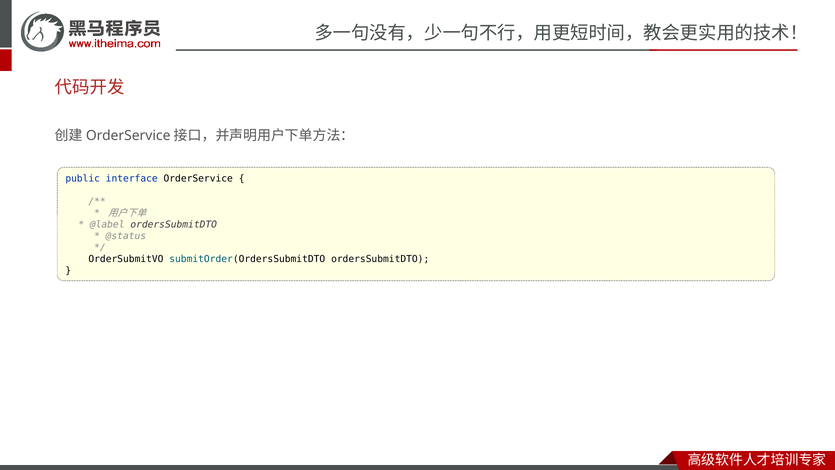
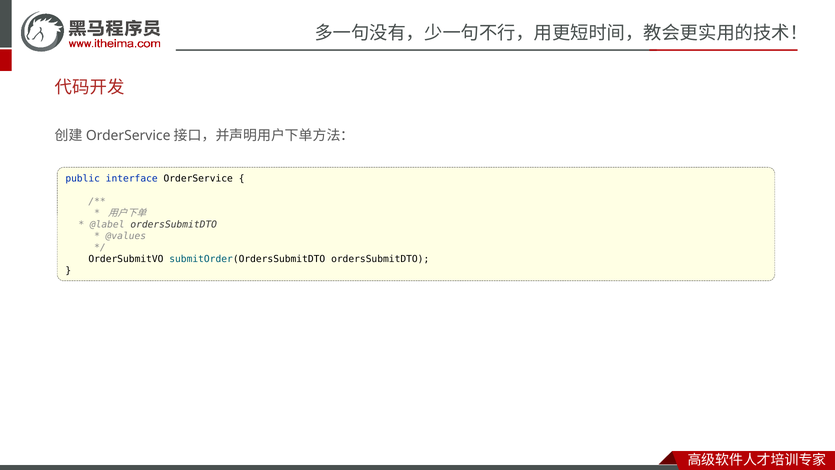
@status: @status -> @values
